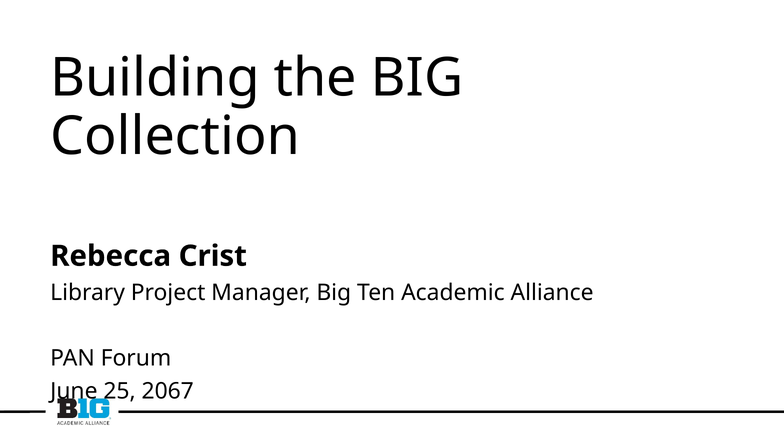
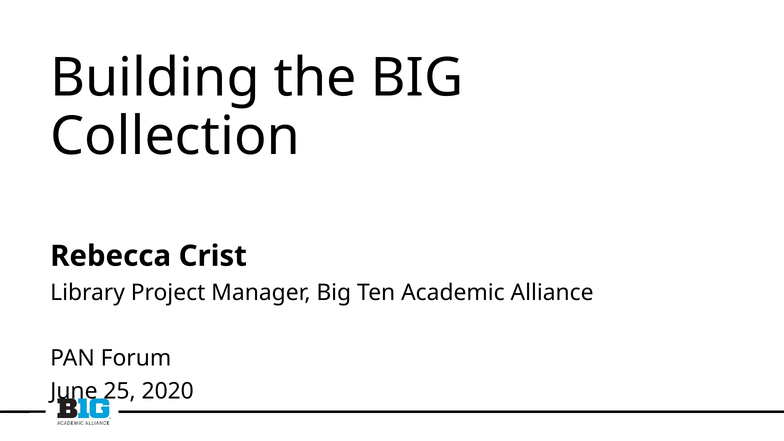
2067: 2067 -> 2020
